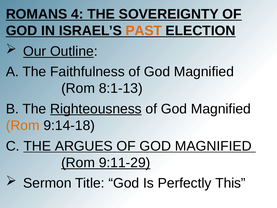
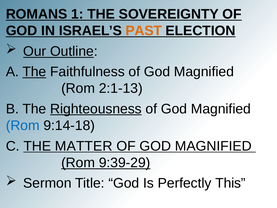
4: 4 -> 1
The at (34, 72) underline: none -> present
8:1-13: 8:1-13 -> 2:1-13
Rom at (23, 125) colour: orange -> blue
ARGUES: ARGUES -> MATTER
9:11-29: 9:11-29 -> 9:39-29
